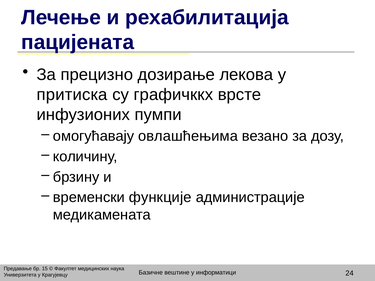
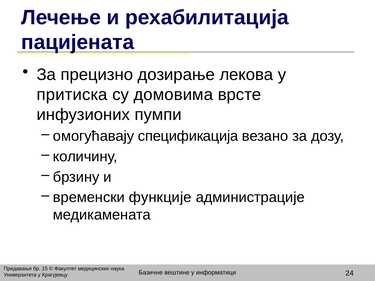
графичккх: графичккх -> домовима
овлашћењима: овлашћењима -> спецификација
